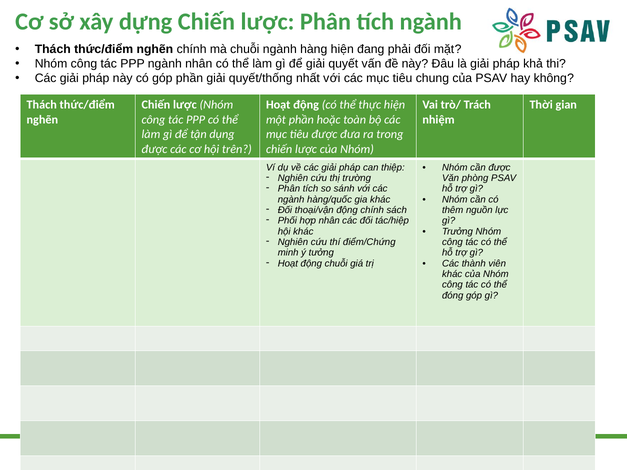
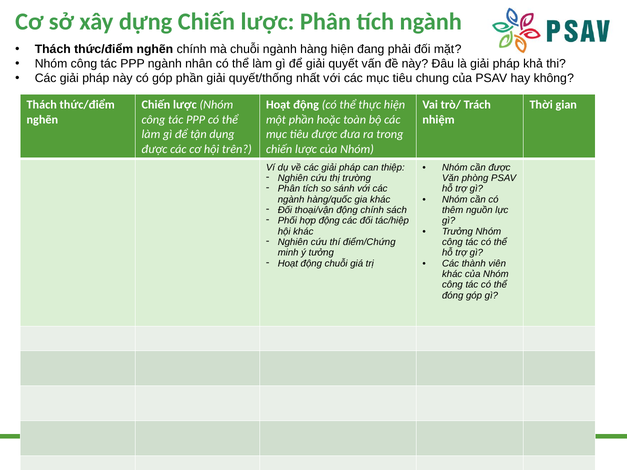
hợp nhân: nhân -> động
